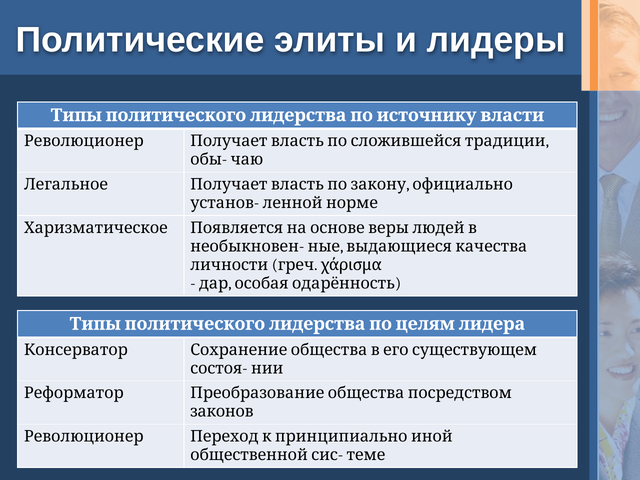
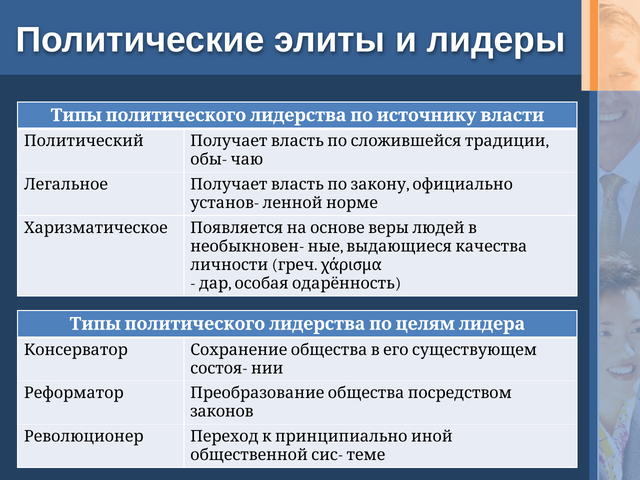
Революционер at (84, 141): Революционер -> Политический
